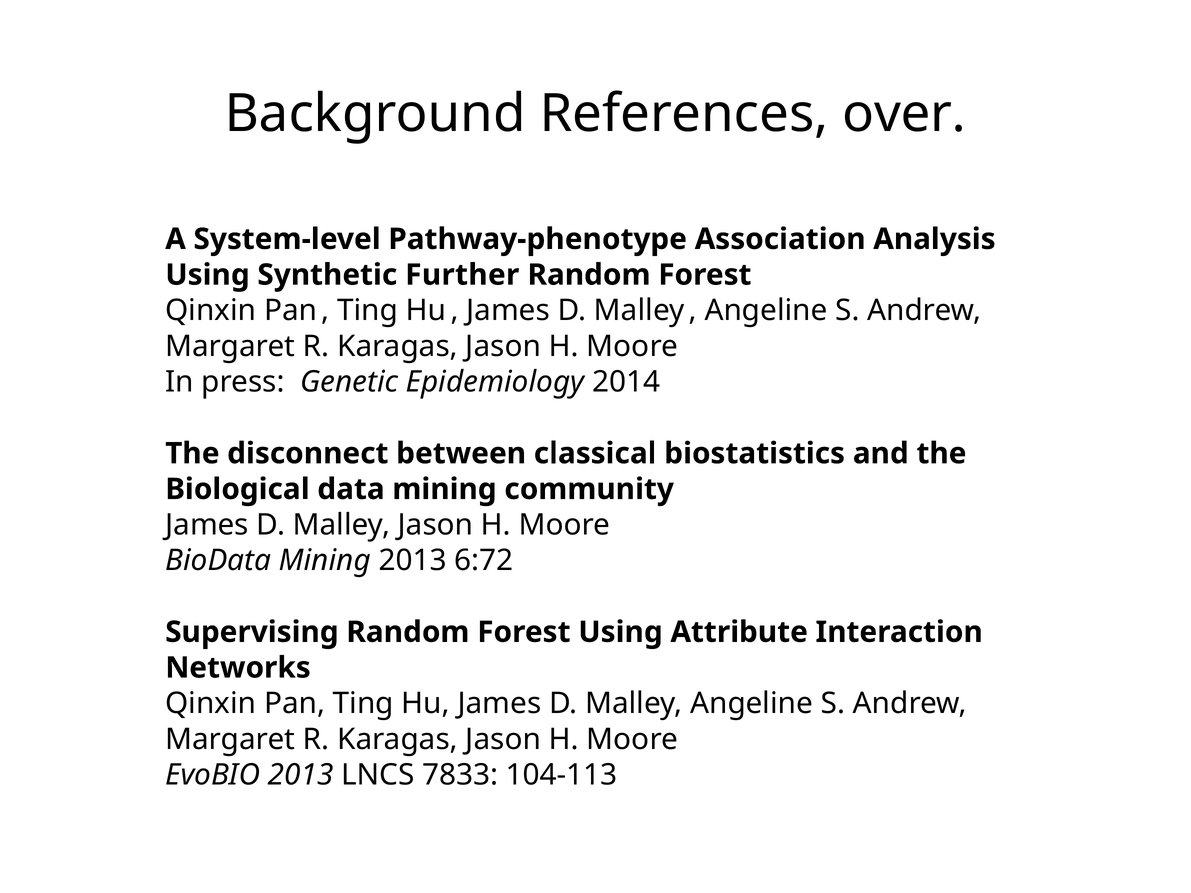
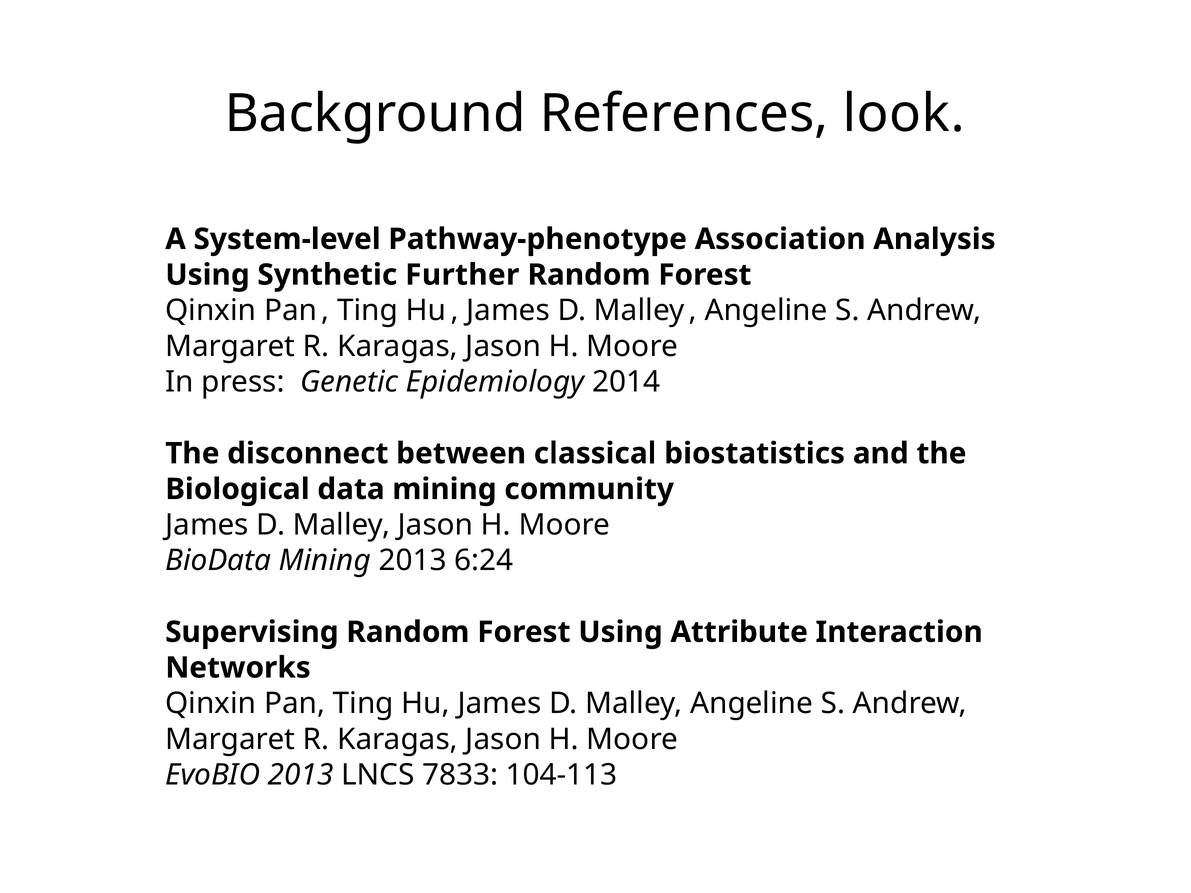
over: over -> look
6:72: 6:72 -> 6:24
